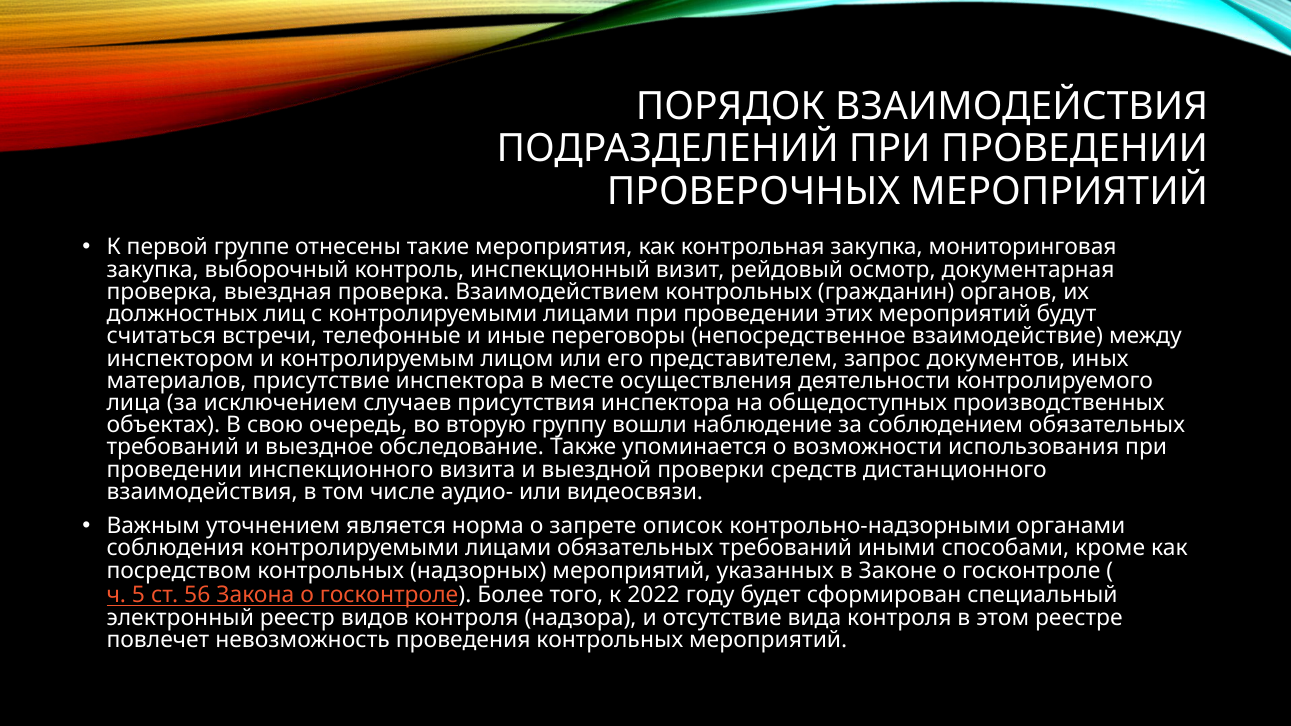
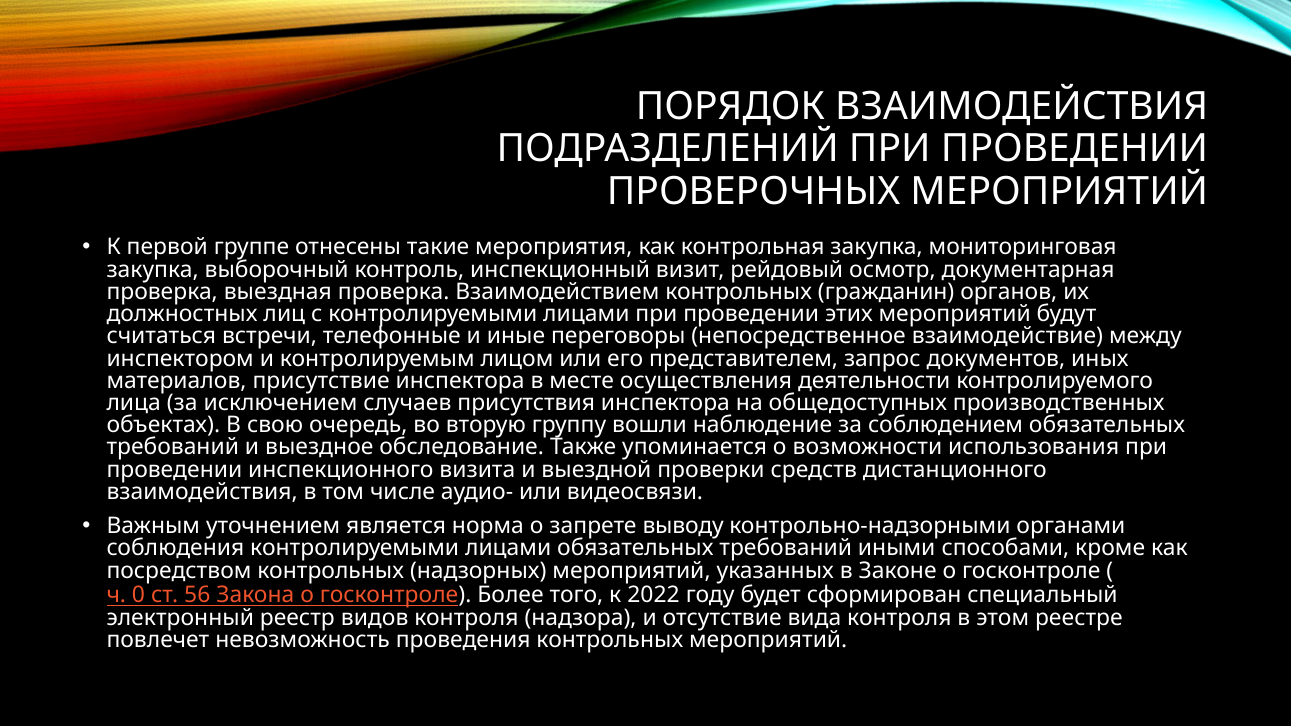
описок: описок -> выводу
5: 5 -> 0
